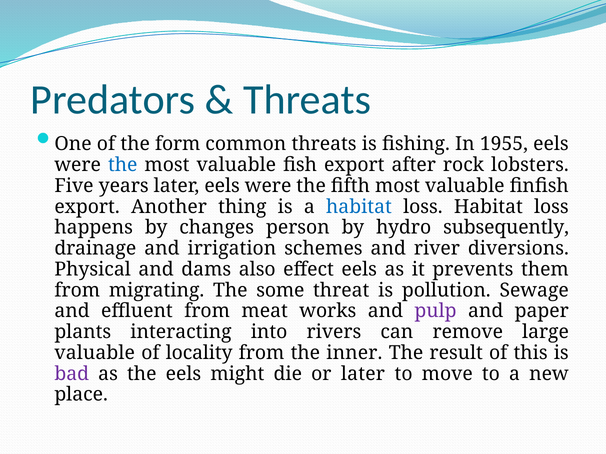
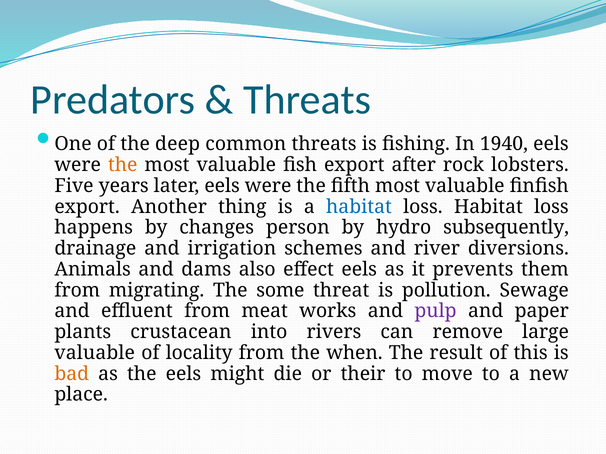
form: form -> deep
1955: 1955 -> 1940
the at (123, 165) colour: blue -> orange
Physical: Physical -> Animals
interacting: interacting -> crustacean
inner: inner -> when
bad colour: purple -> orange
or later: later -> their
